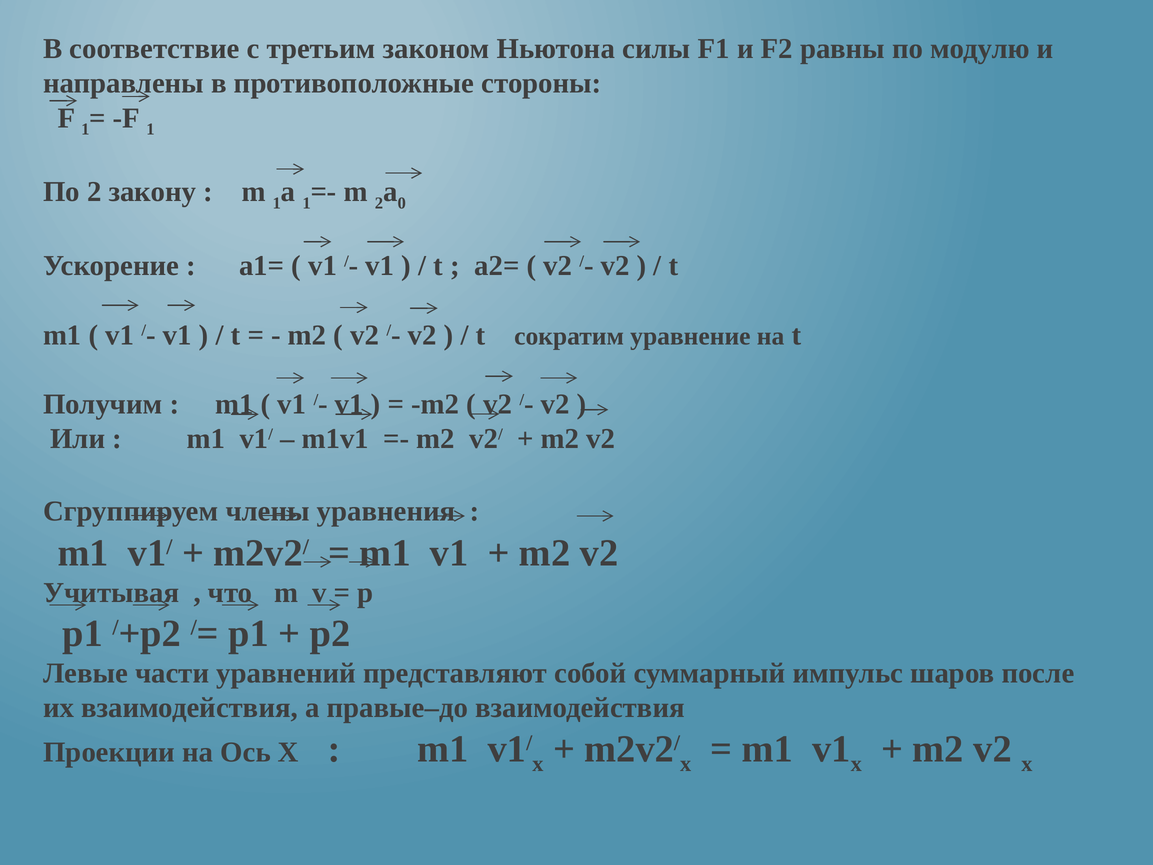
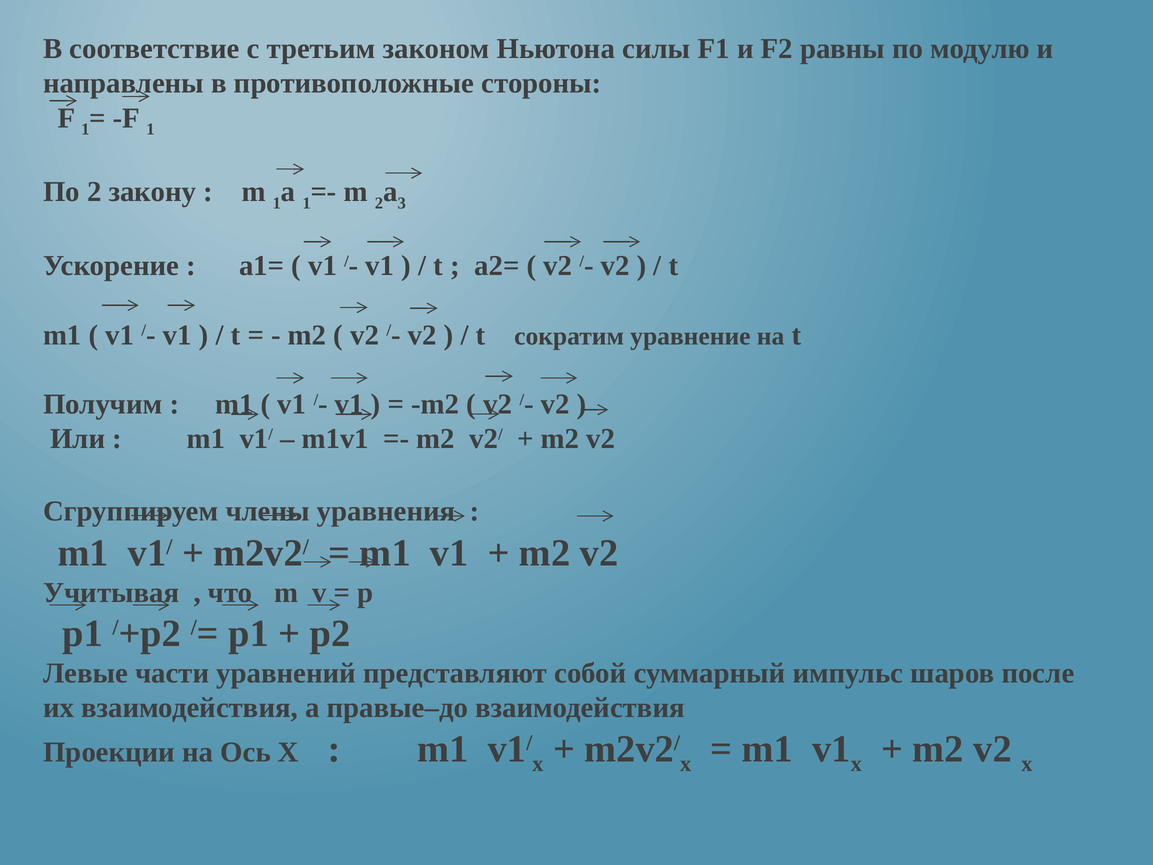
0: 0 -> 3
